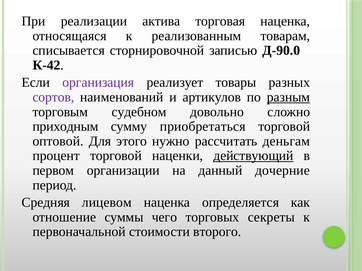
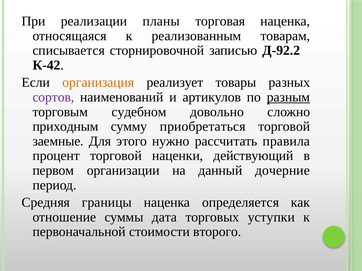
актива: актива -> планы
Д-90.0: Д-90.0 -> Д-92.2
организация colour: purple -> orange
оптовой: оптовой -> заемные
деньгам: деньгам -> правила
действующий underline: present -> none
лицевом: лицевом -> границы
чего: чего -> дата
секреты: секреты -> уступки
